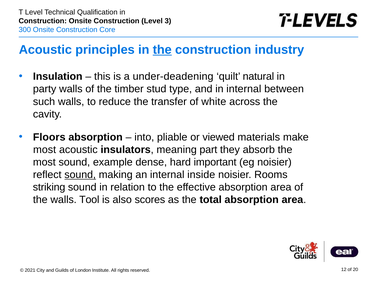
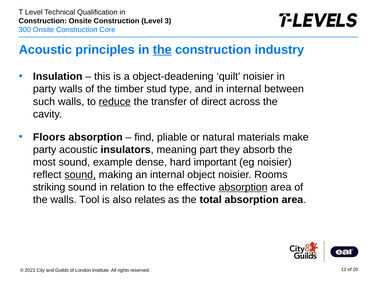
under-deadening: under-deadening -> object-deadening
quilt natural: natural -> noisier
reduce underline: none -> present
white: white -> direct
into: into -> find
viewed: viewed -> natural
most at (45, 150): most -> party
inside: inside -> object
absorption at (243, 188) underline: none -> present
scores: scores -> relates
